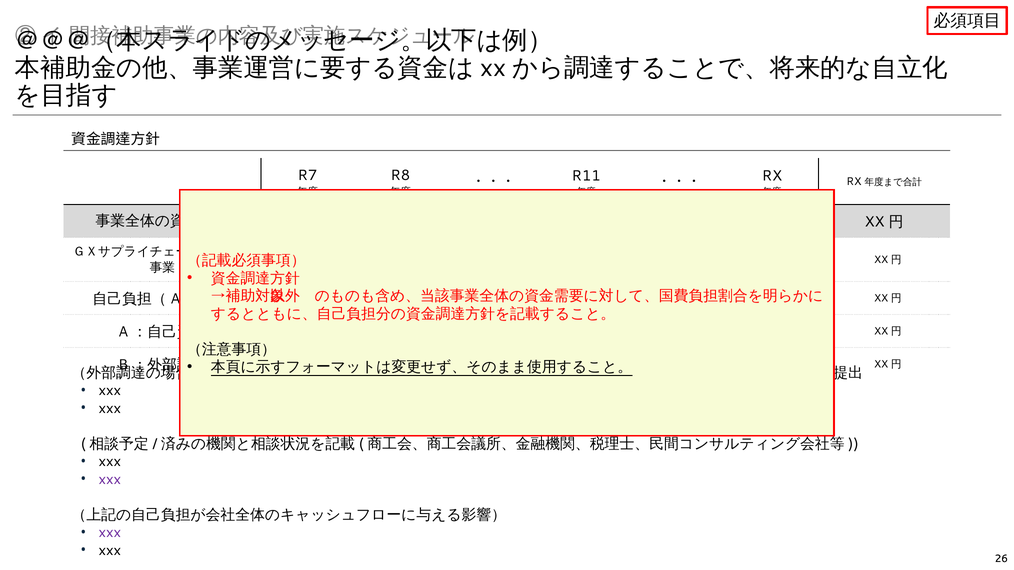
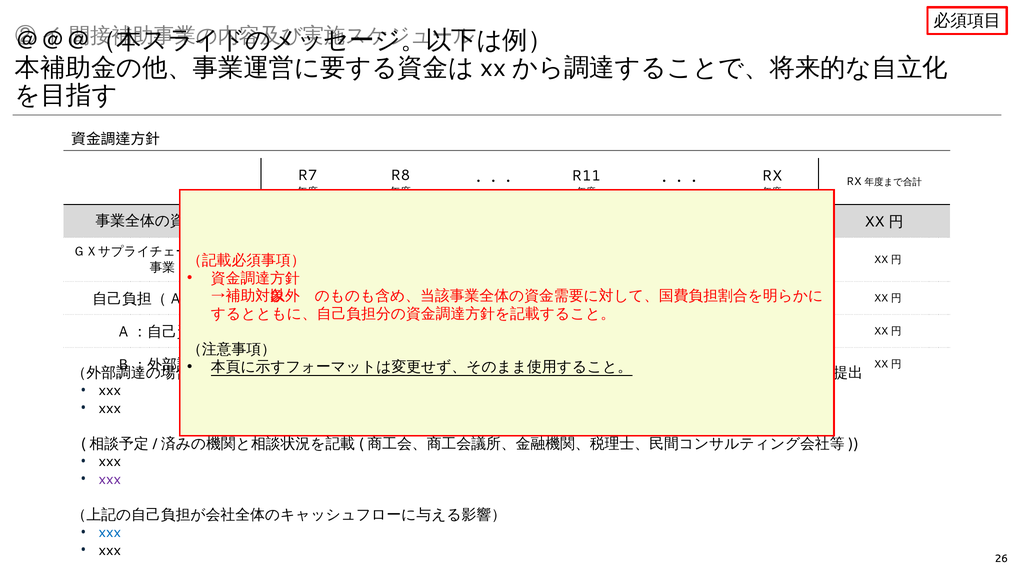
xxx at (110, 533) colour: purple -> blue
